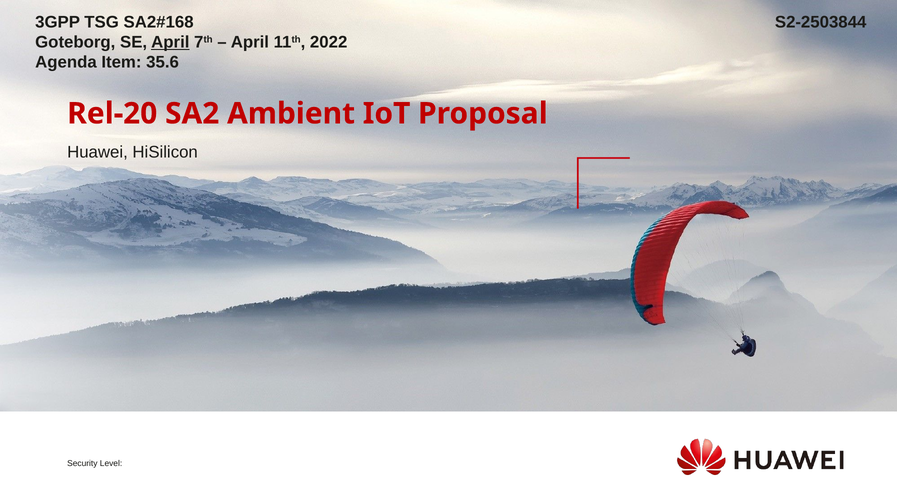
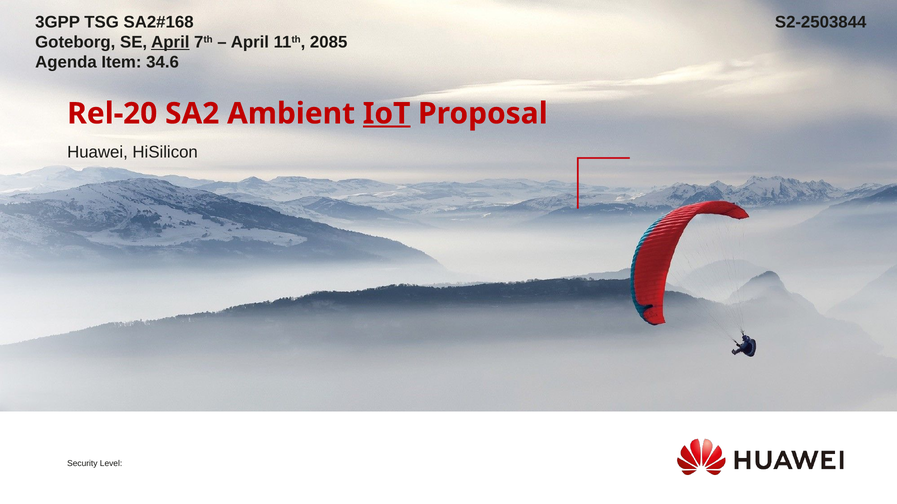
2022: 2022 -> 2085
35.6: 35.6 -> 34.6
IoT underline: none -> present
